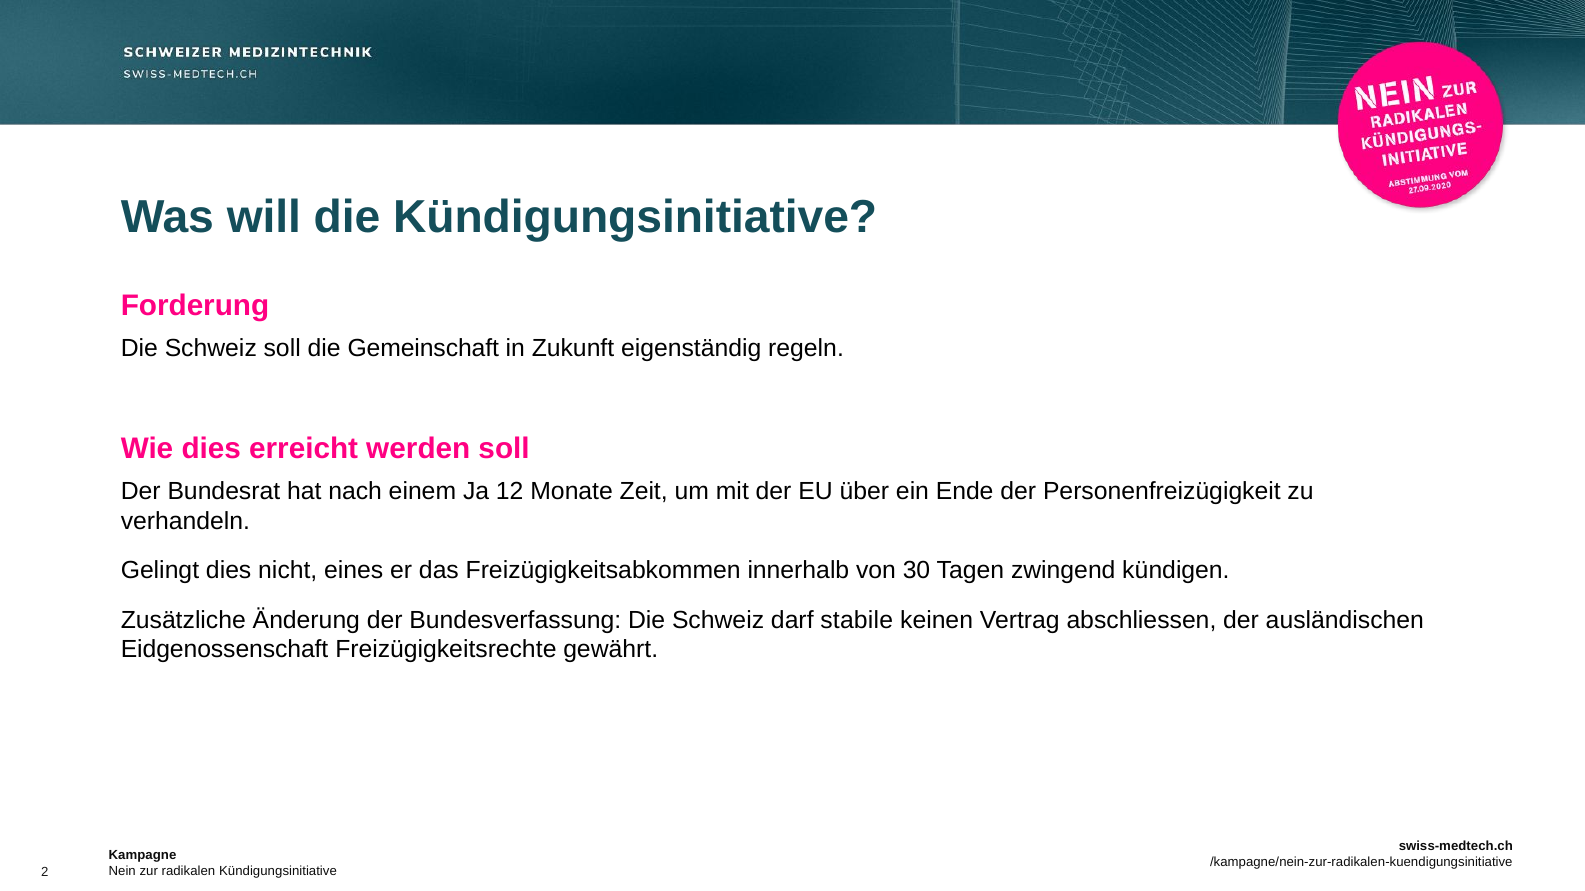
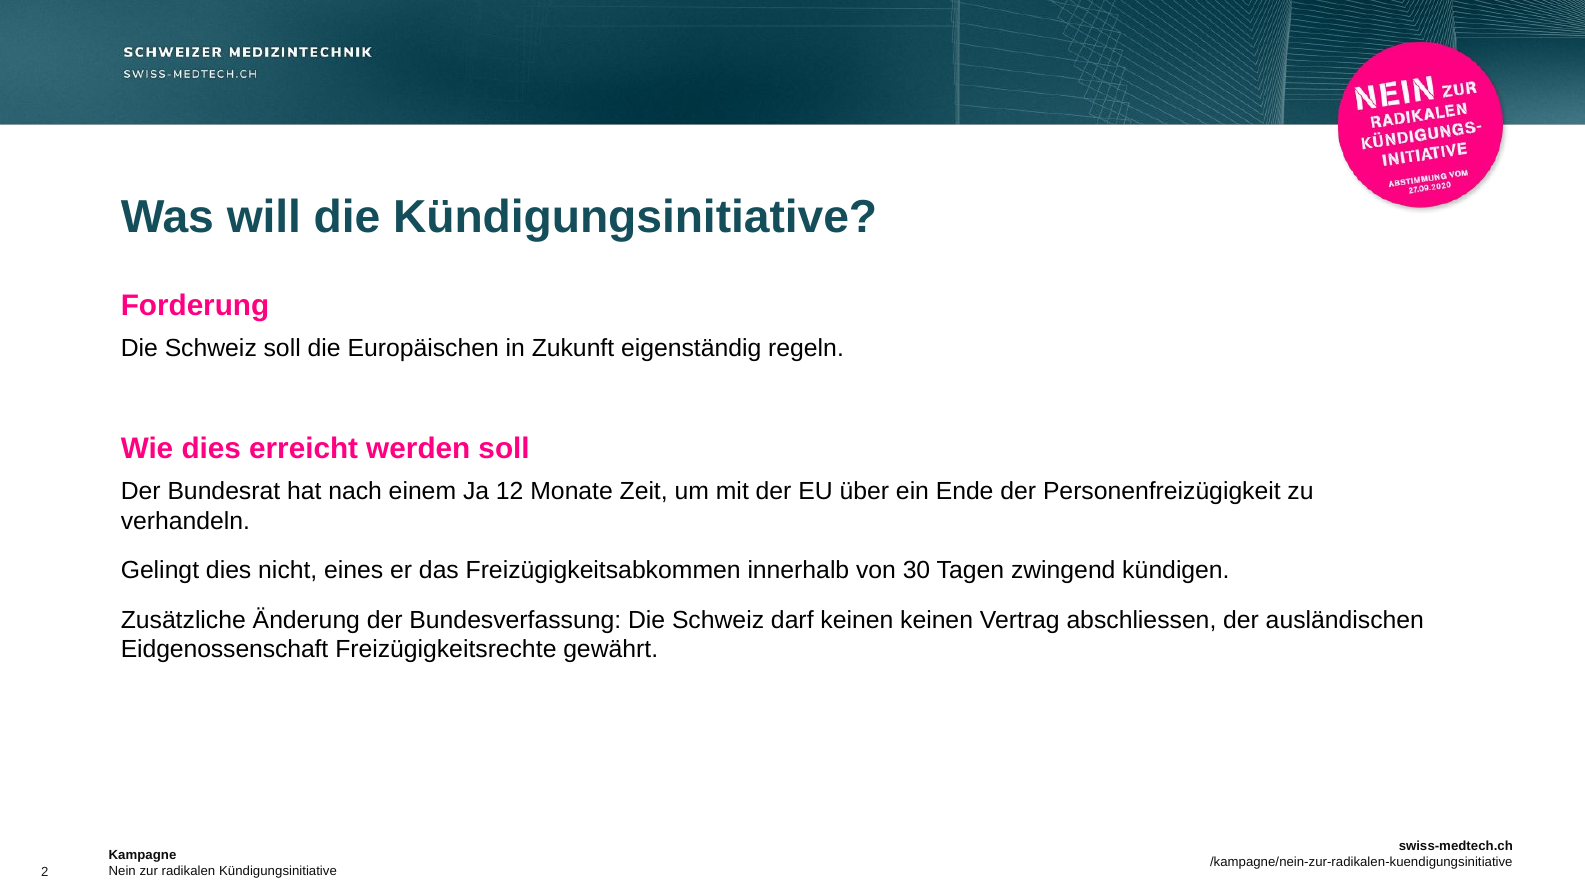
Gemeinschaft: Gemeinschaft -> Europäischen
darf stabile: stabile -> keinen
